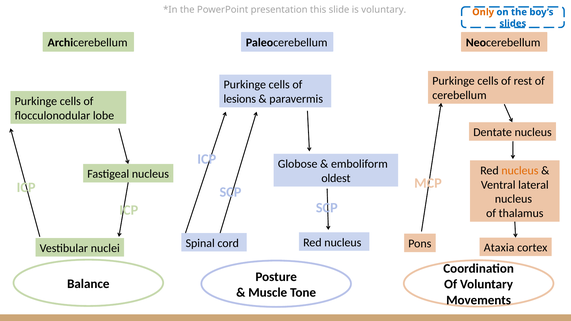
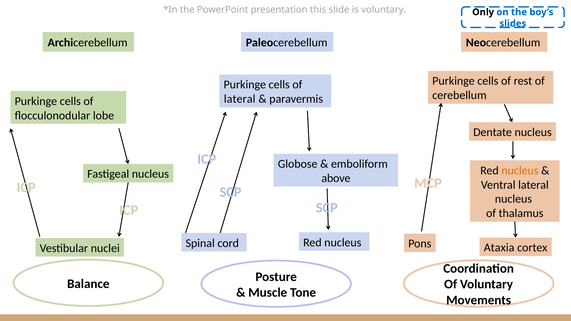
Only colour: orange -> black
lesions at (240, 99): lesions -> lateral
oldest: oldest -> above
